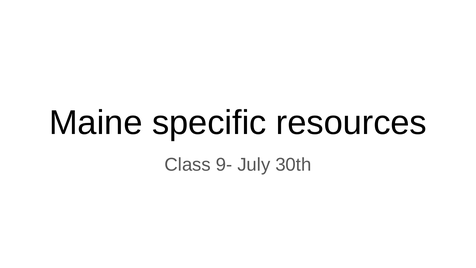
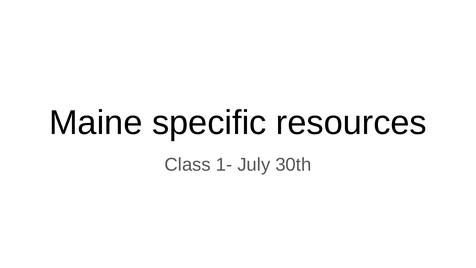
9-: 9- -> 1-
